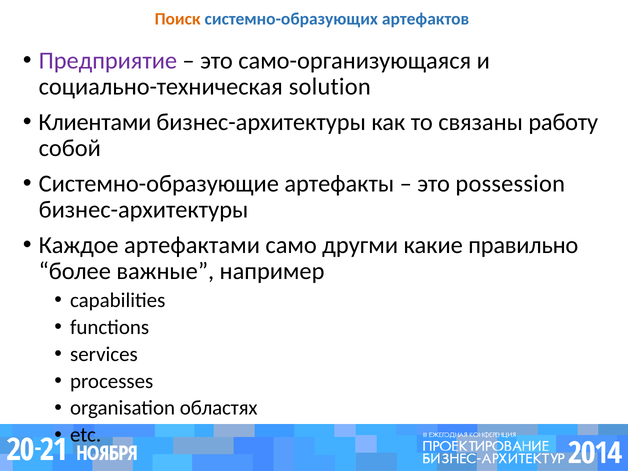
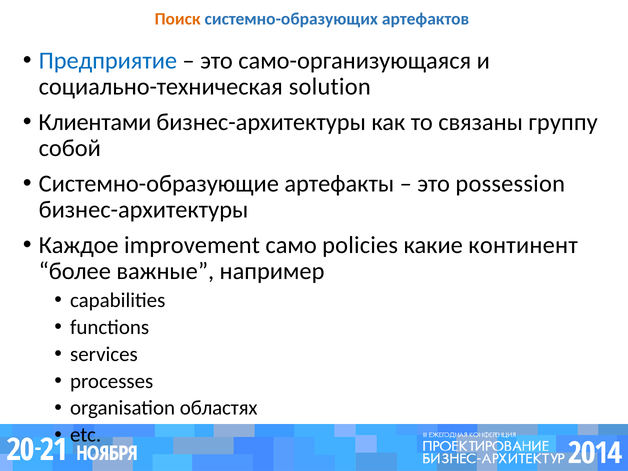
Предприятие colour: purple -> blue
работу: работу -> группу
артефактами: артефактами -> improvement
другми: другми -> policies
правильно: правильно -> континент
